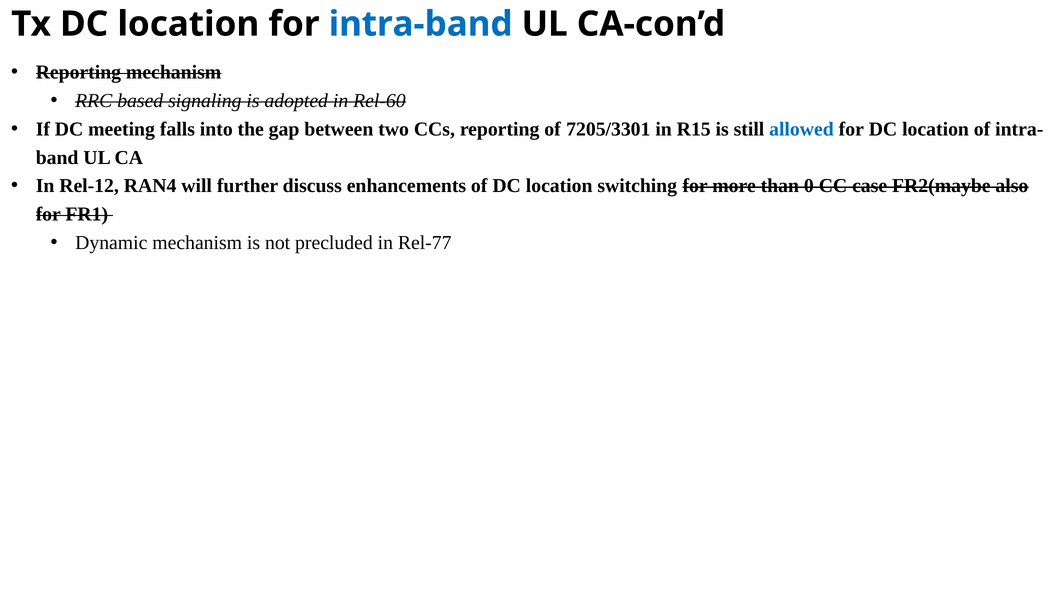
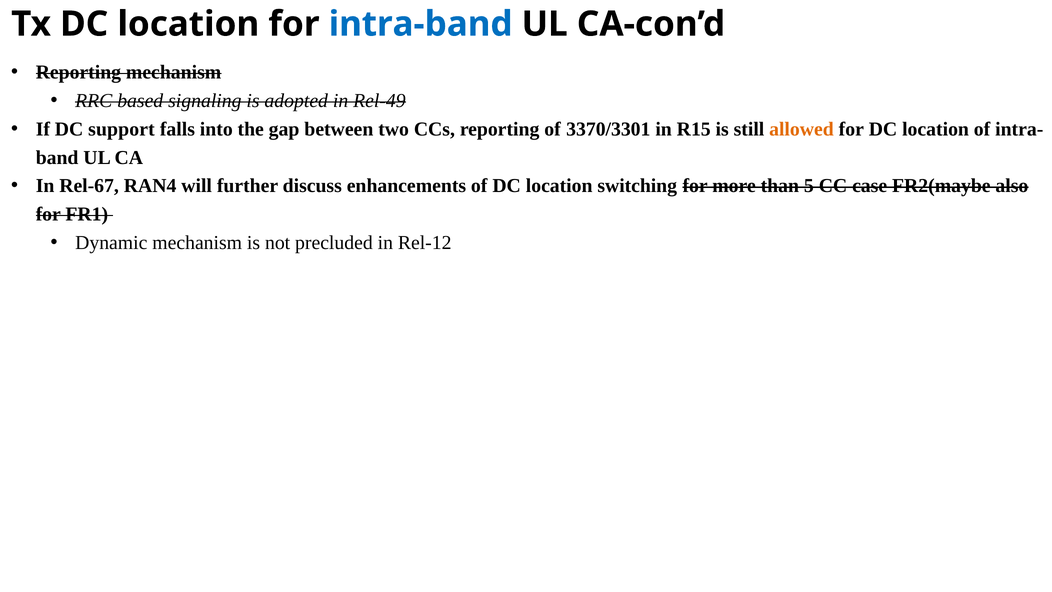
Rel-60: Rel-60 -> Rel-49
meeting: meeting -> support
7205/3301: 7205/3301 -> 3370/3301
allowed colour: blue -> orange
Rel-12: Rel-12 -> Rel-67
0: 0 -> 5
Rel-77: Rel-77 -> Rel-12
